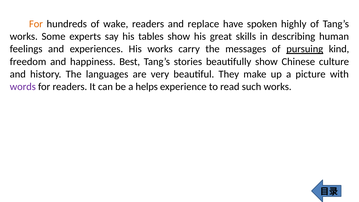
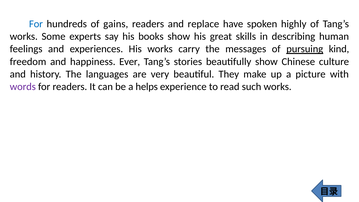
For at (36, 24) colour: orange -> blue
wake: wake -> gains
tables: tables -> books
Best: Best -> Ever
